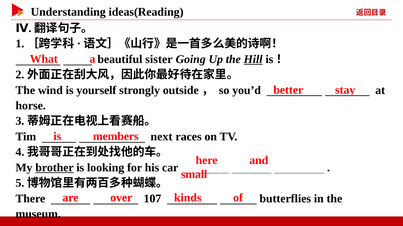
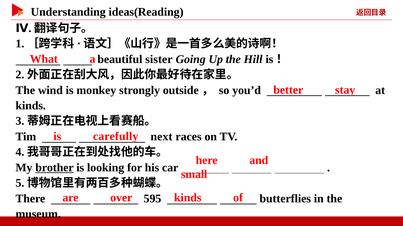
Hill underline: present -> none
yourself: yourself -> monkey
horse at (31, 106): horse -> kinds
members: members -> carefully
107: 107 -> 595
